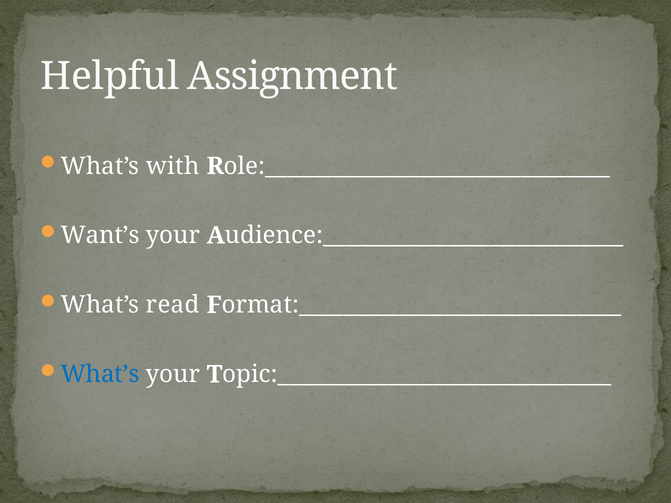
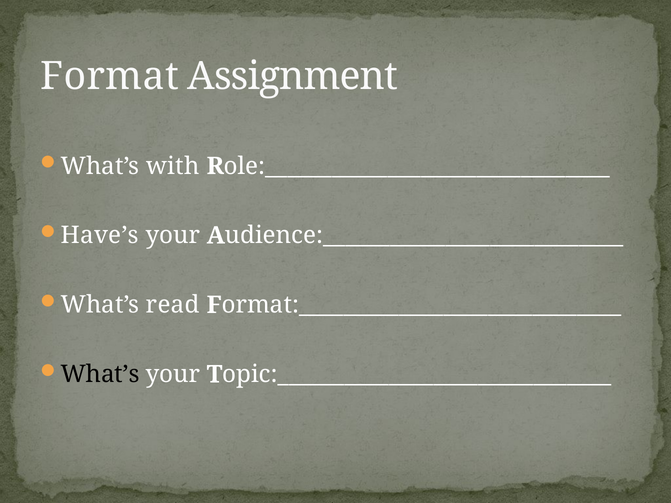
Helpful: Helpful -> Format
Want’s: Want’s -> Have’s
What’s at (100, 375) colour: blue -> black
